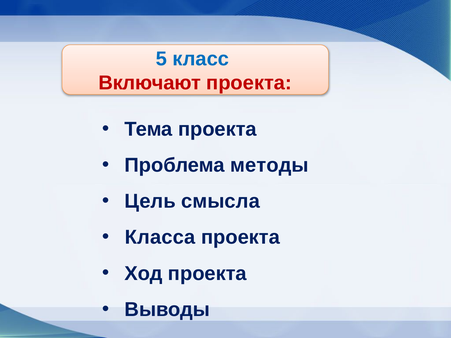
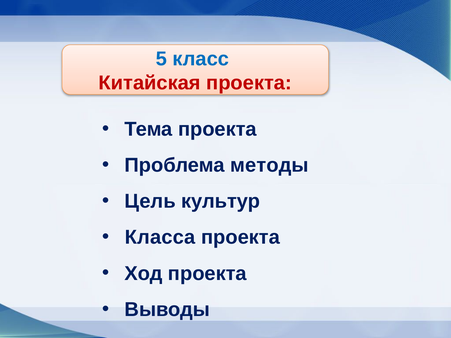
Включают: Включают -> Китайская
смысла: смысла -> культур
